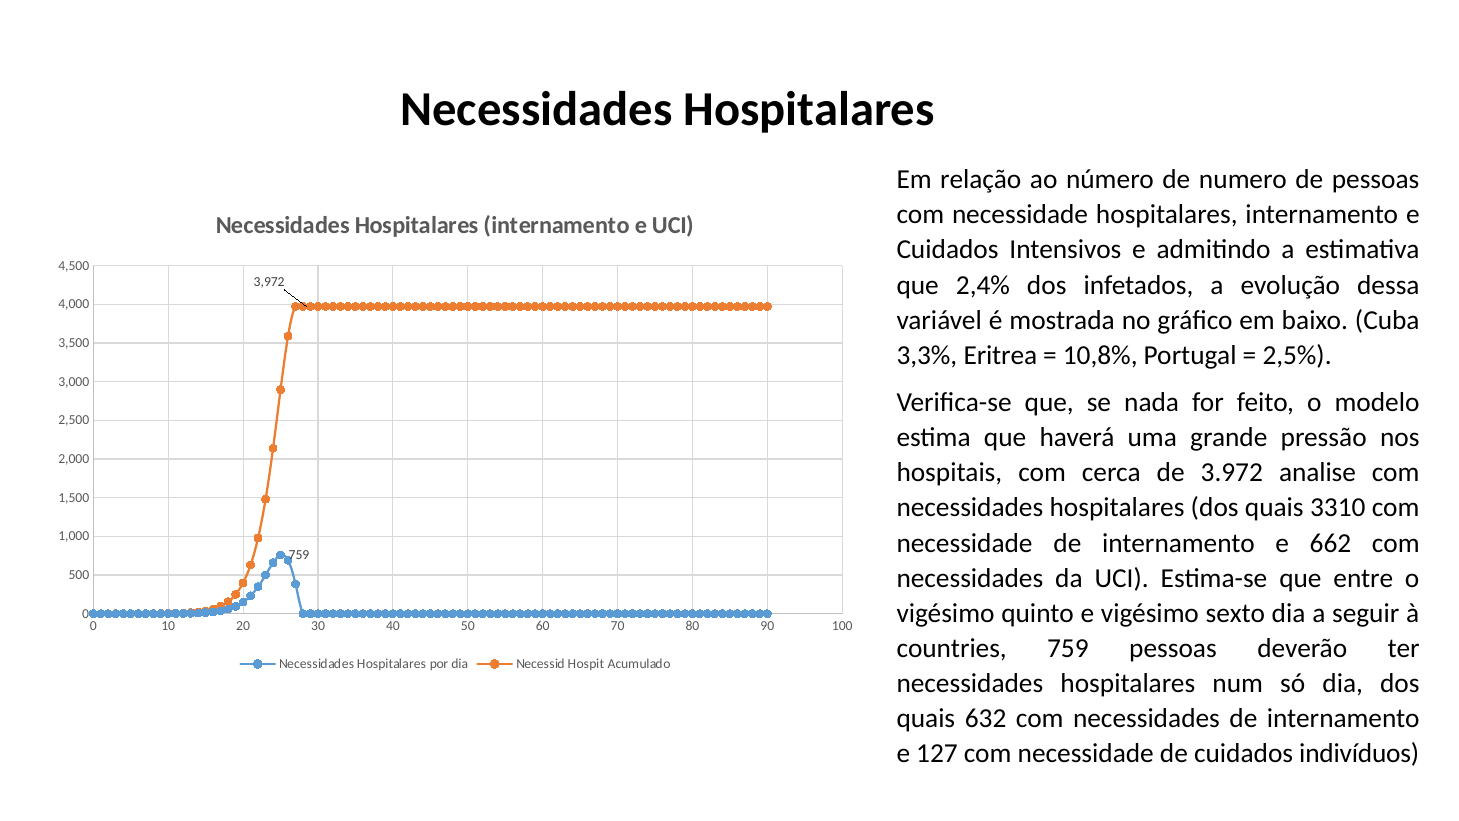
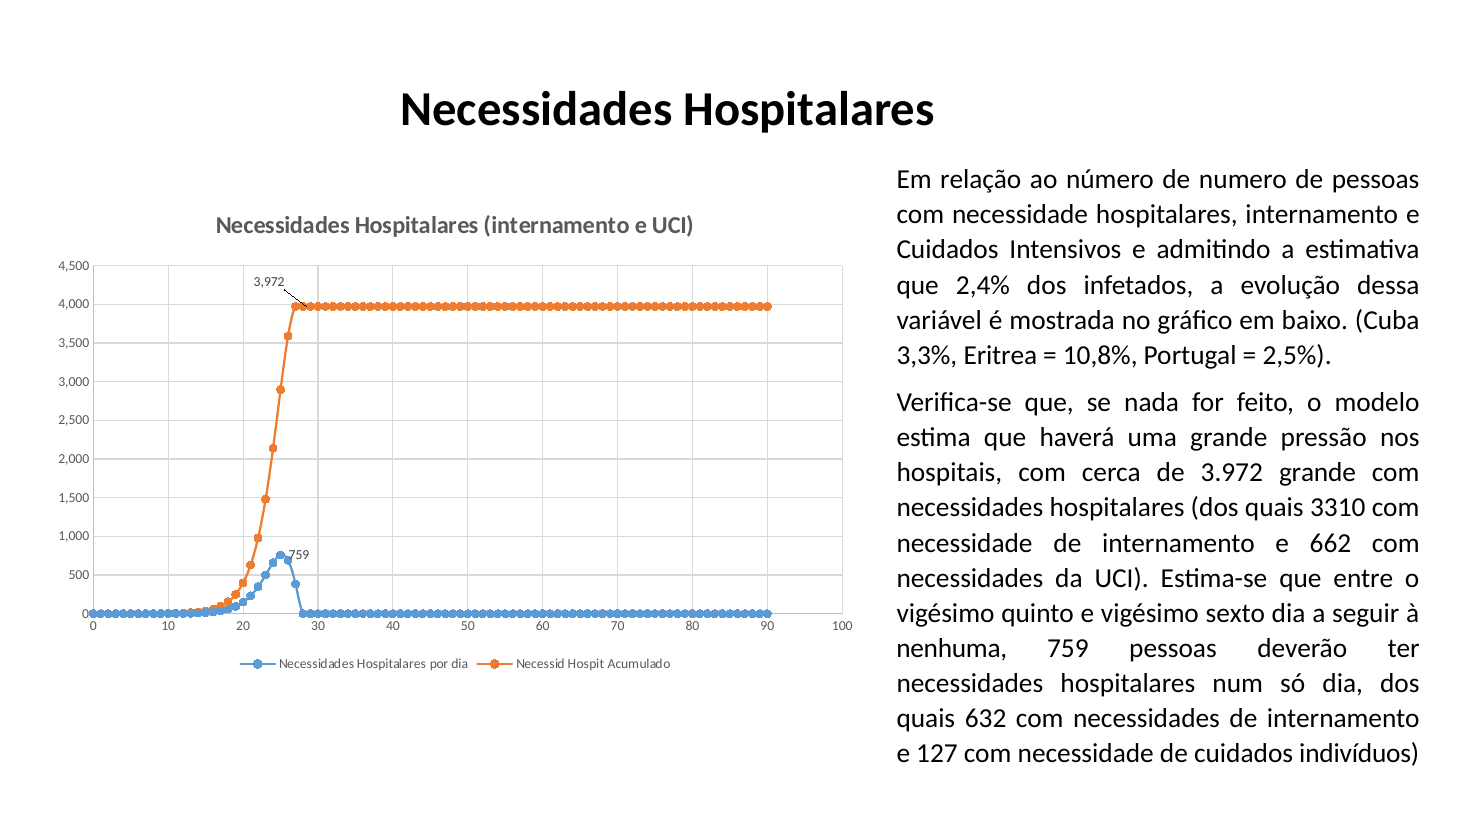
3.972 analise: analise -> grande
countries: countries -> nenhuma
